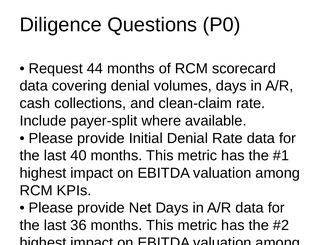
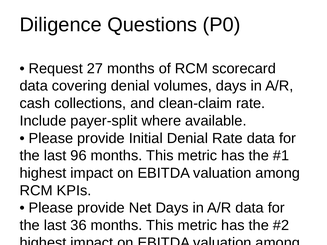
44: 44 -> 27
40: 40 -> 96
